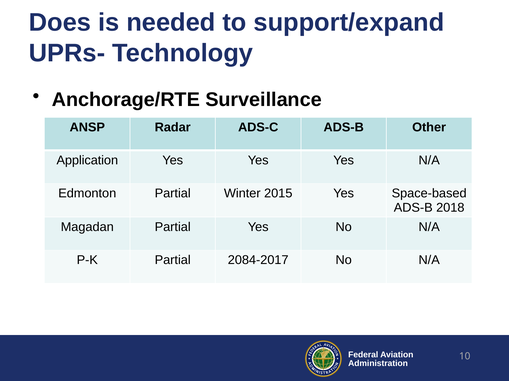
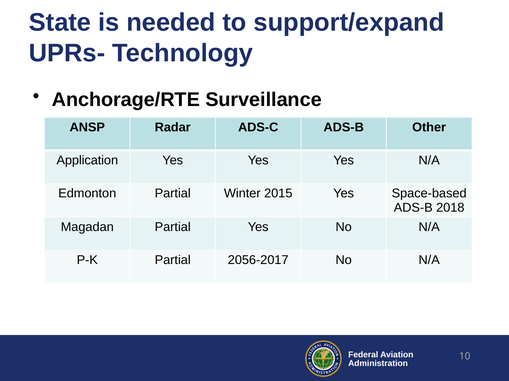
Does: Does -> State
2084-2017: 2084-2017 -> 2056-2017
